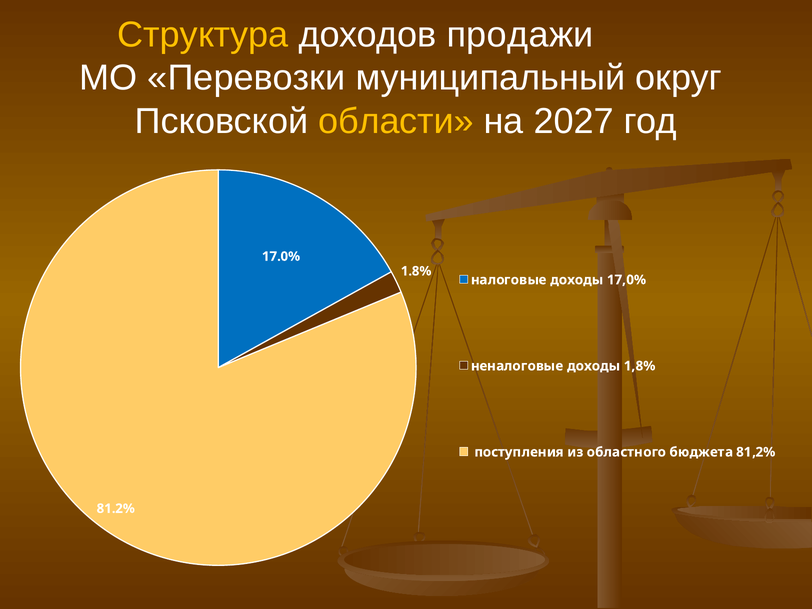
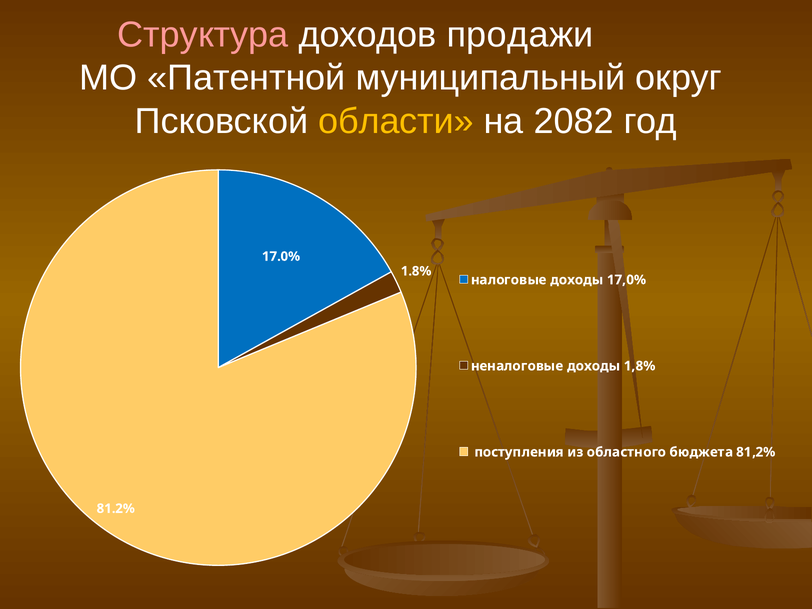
Структура colour: yellow -> pink
Перевозки: Перевозки -> Патентной
2027: 2027 -> 2082
